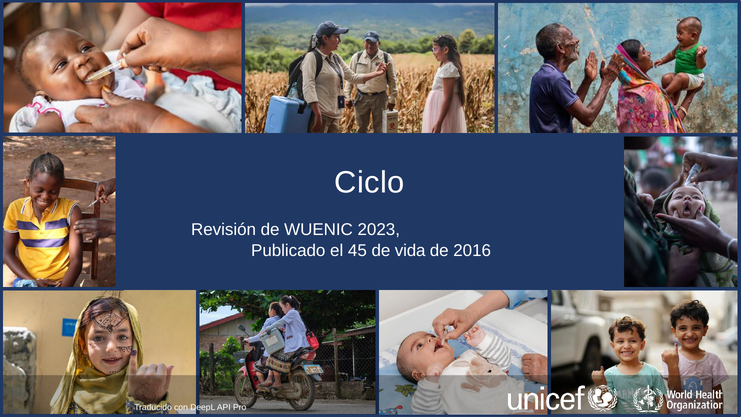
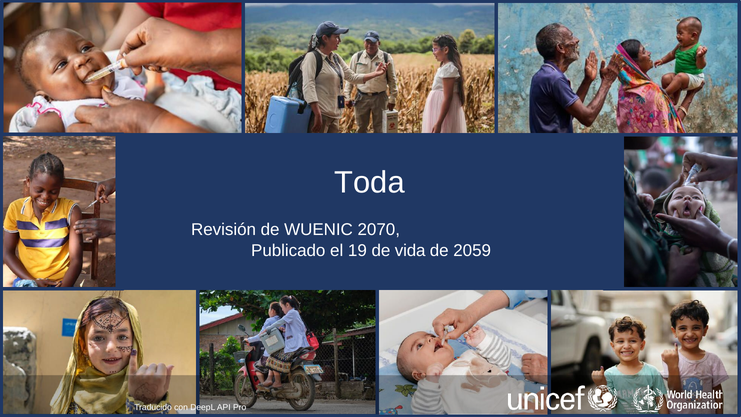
Ciclo: Ciclo -> Toda
2023: 2023 -> 2070
45: 45 -> 19
2016: 2016 -> 2059
